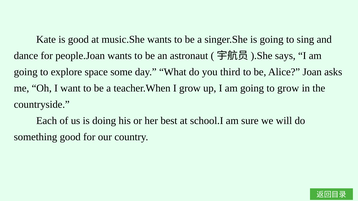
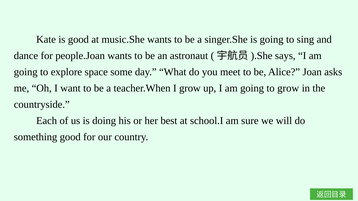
third: third -> meet
